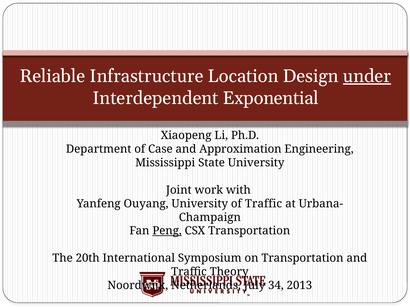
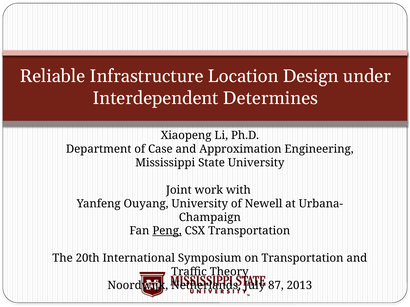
under underline: present -> none
Exponential: Exponential -> Determines
of Traffic: Traffic -> Newell
34: 34 -> 87
